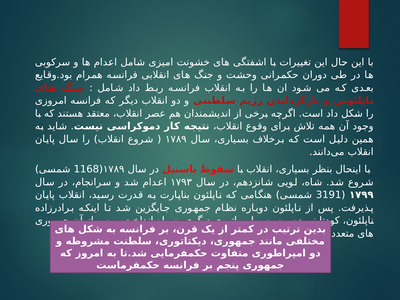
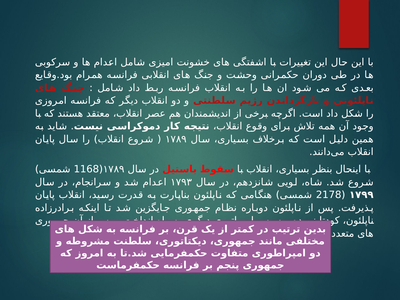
3191: 3191 -> 2178
